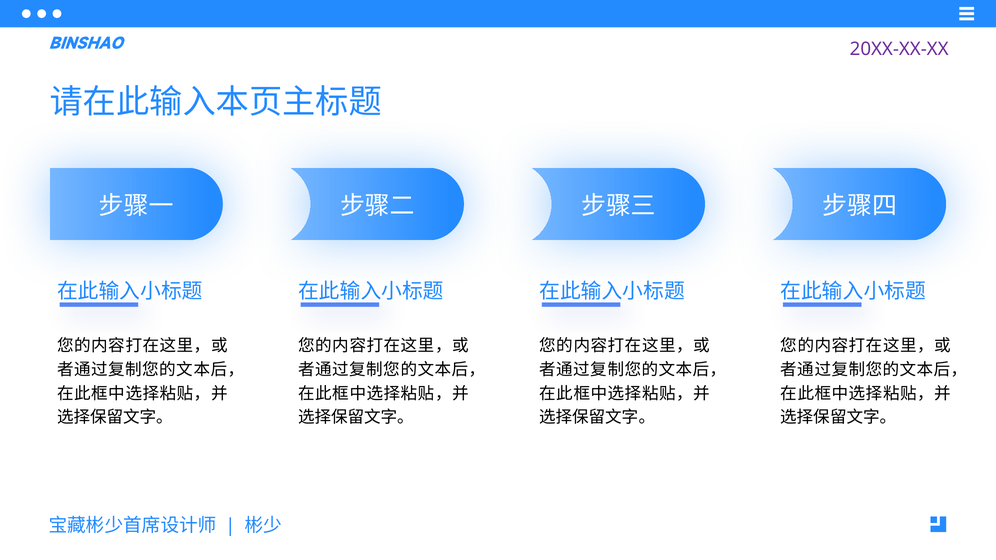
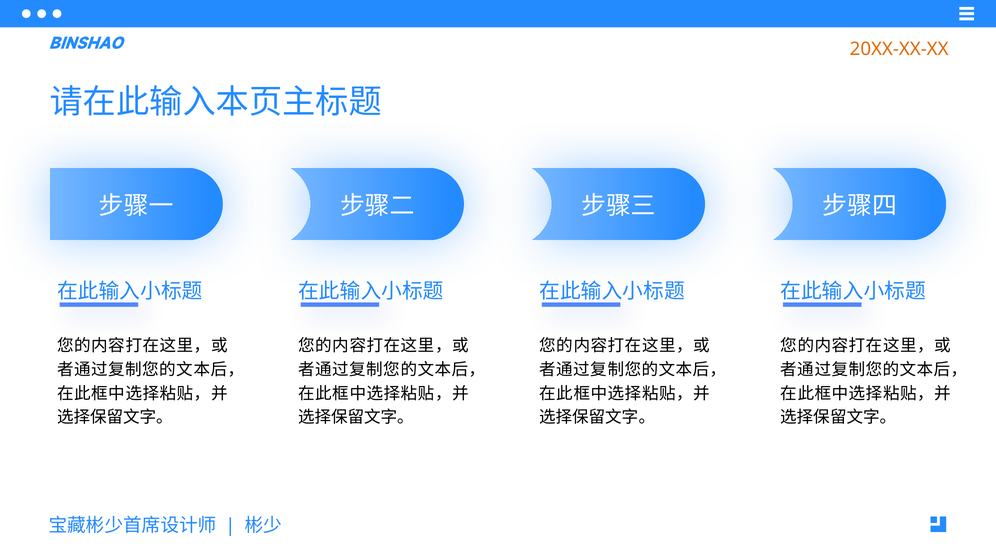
20XX-XX-XX colour: purple -> orange
